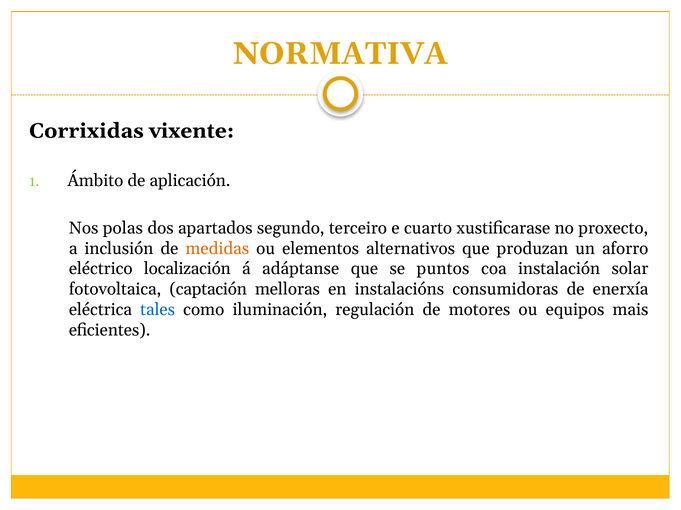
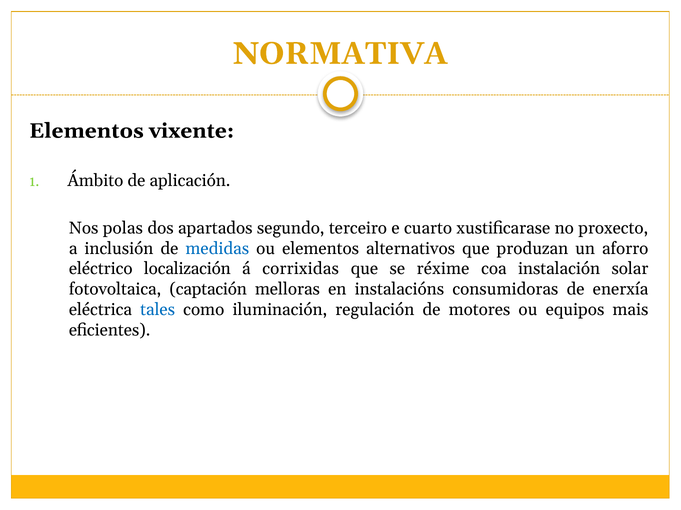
Corrixidas at (86, 131): Corrixidas -> Elementos
medidas colour: orange -> blue
adáptanse: adáptanse -> corrixidas
puntos: puntos -> réxime
